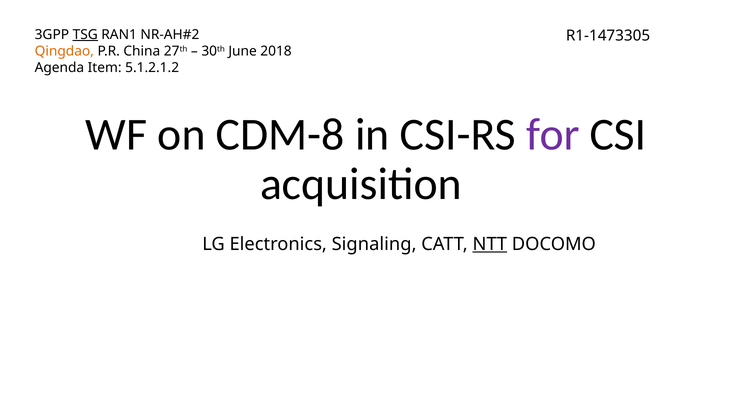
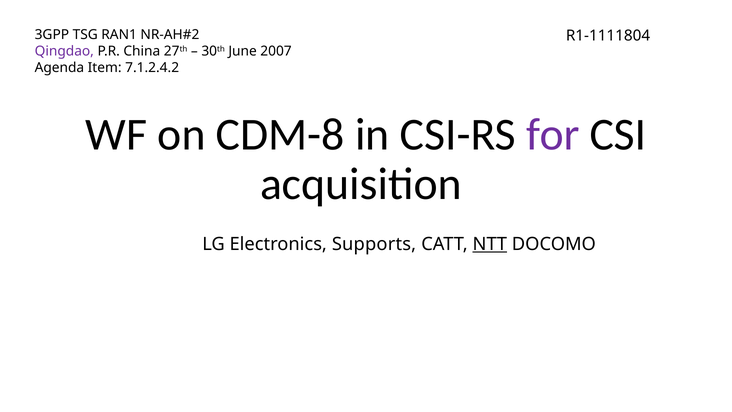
TSG underline: present -> none
R1-1473305: R1-1473305 -> R1-1111804
Qingdao colour: orange -> purple
2018: 2018 -> 2007
5.1.2.1.2: 5.1.2.1.2 -> 7.1.2.4.2
Signaling: Signaling -> Supports
